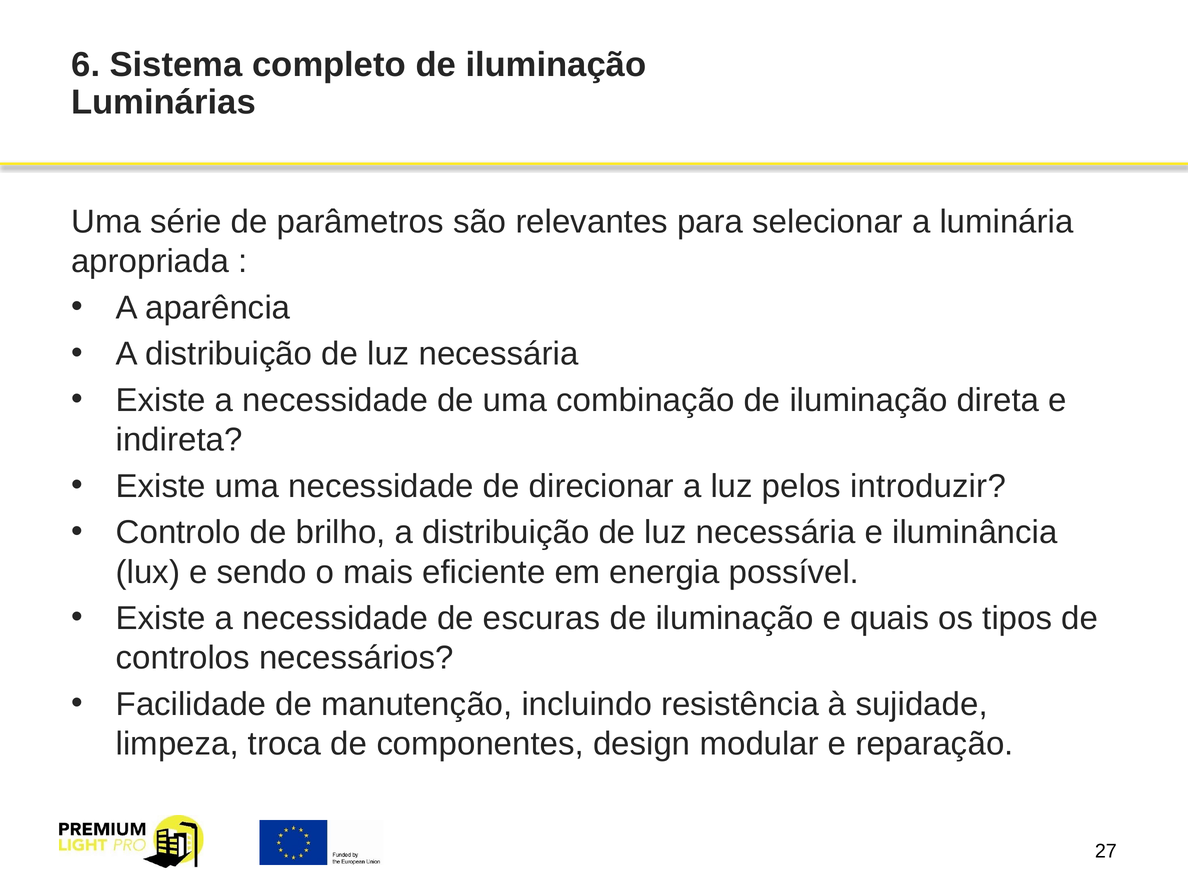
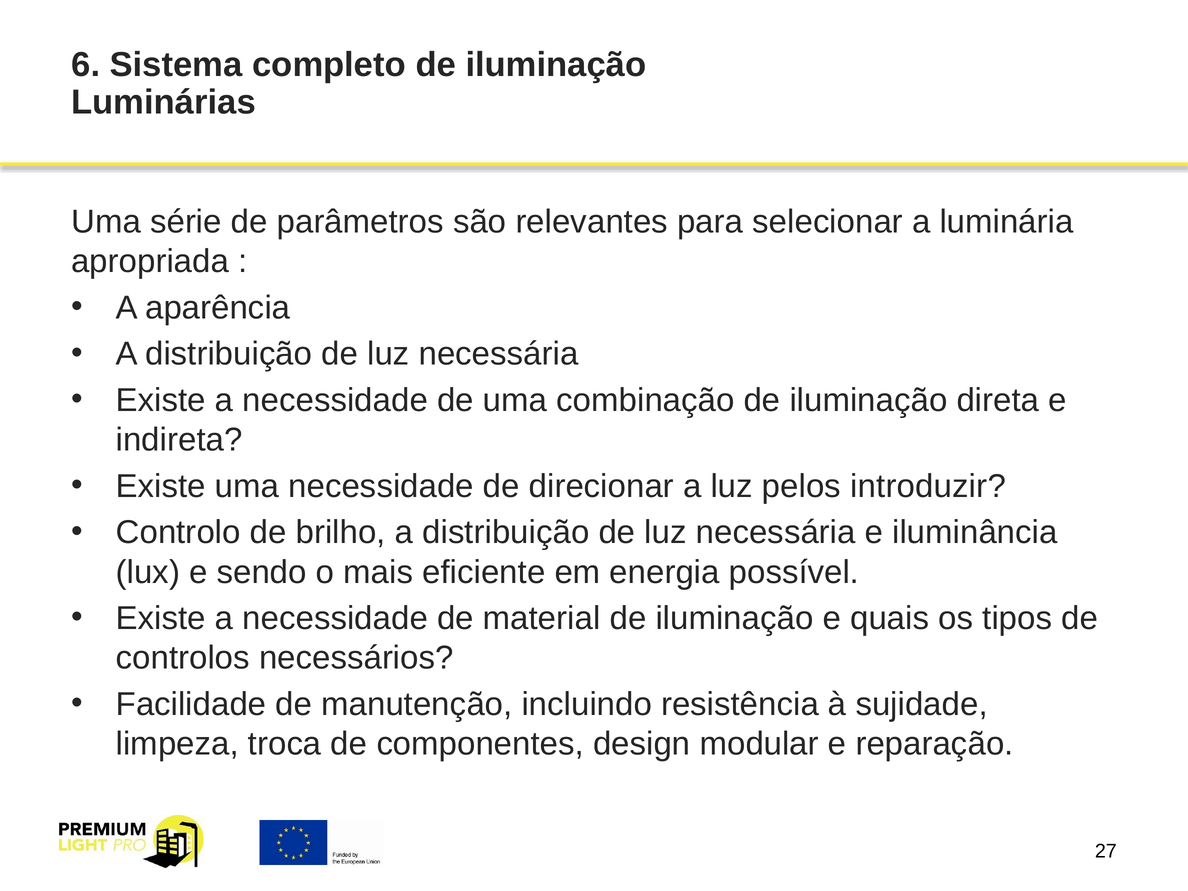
escuras: escuras -> material
